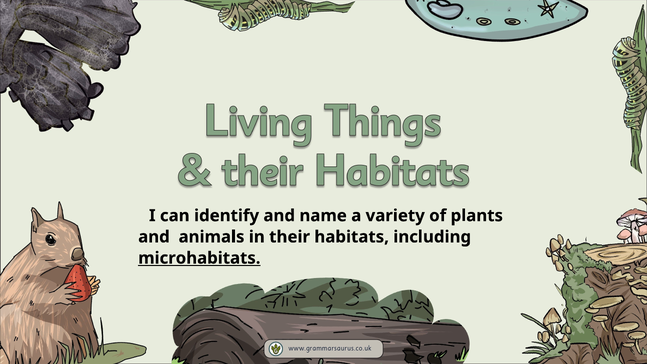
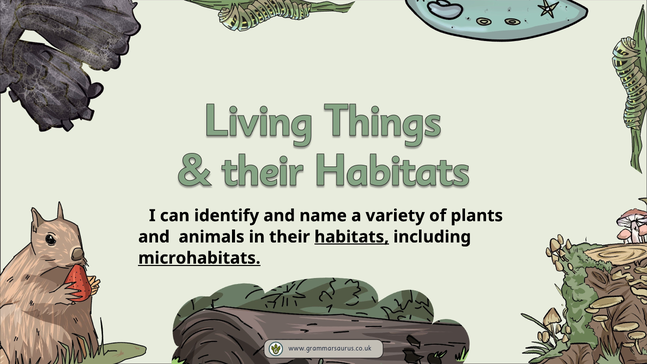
habitats underline: none -> present
